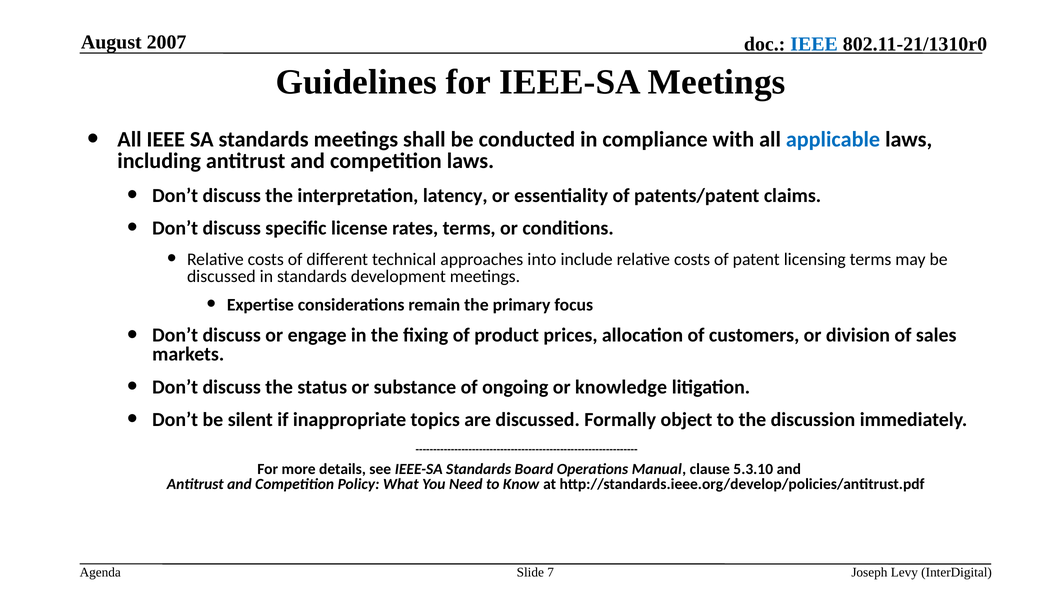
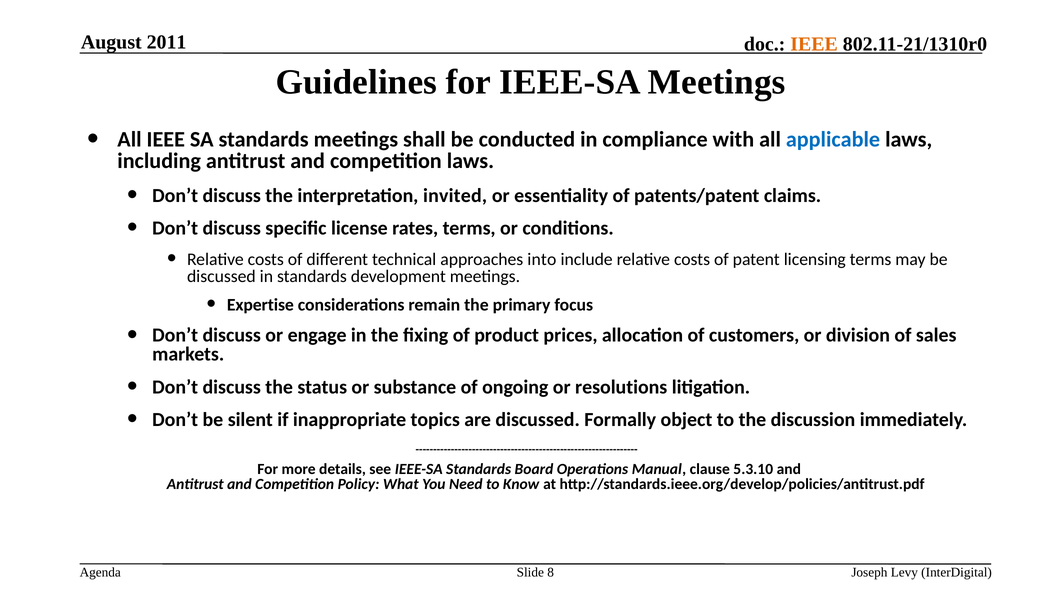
2007: 2007 -> 2011
IEEE at (814, 44) colour: blue -> orange
latency: latency -> invited
knowledge: knowledge -> resolutions
7: 7 -> 8
